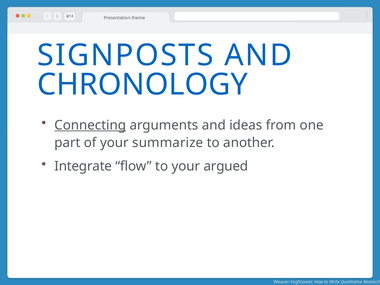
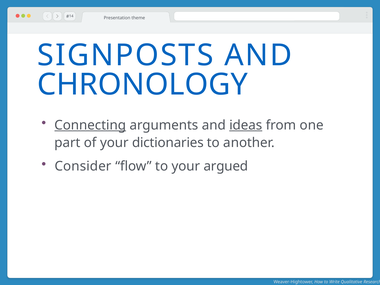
ideas underline: none -> present
summarize: summarize -> dictionaries
Integrate: Integrate -> Consider
